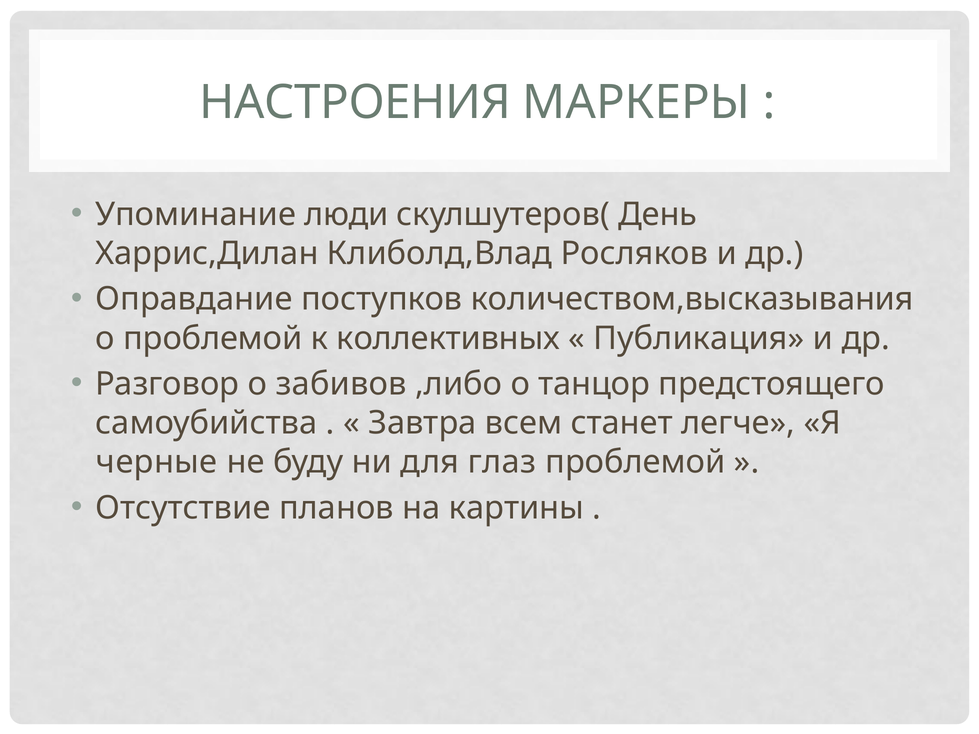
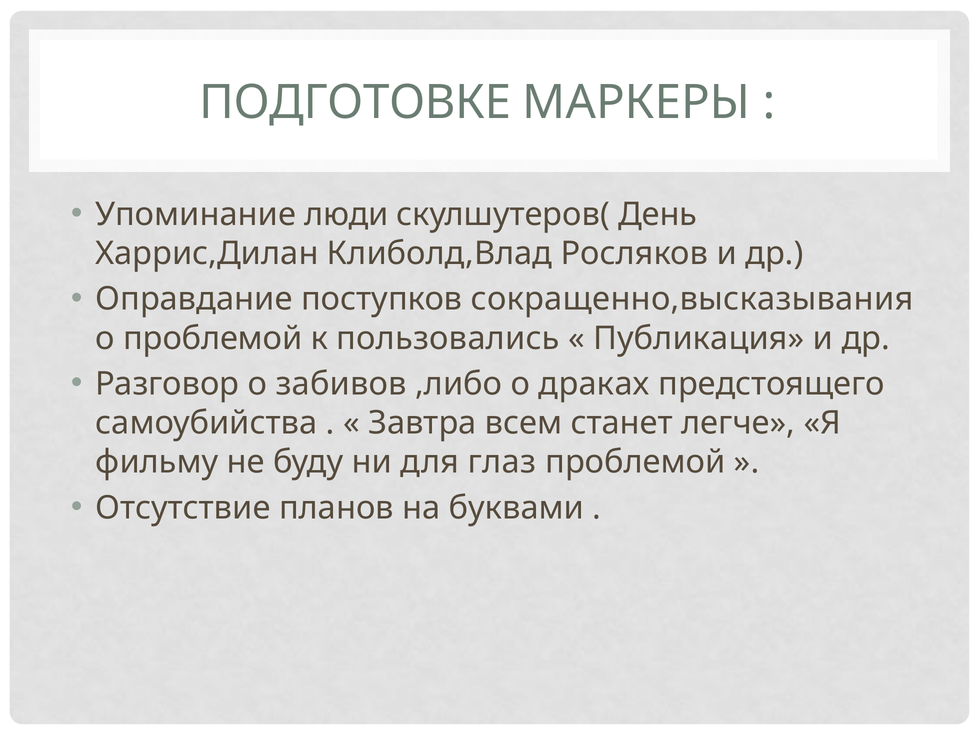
НАСТРОЕНИЯ: НАСТРОЕНИЯ -> ПОДГОТОВКЕ
количеством,высказывания: количеством,высказывания -> сокращенно,высказывания
коллективных: коллективных -> пользовались
танцор: танцор -> драках
черные: черные -> фильму
картины: картины -> буквами
